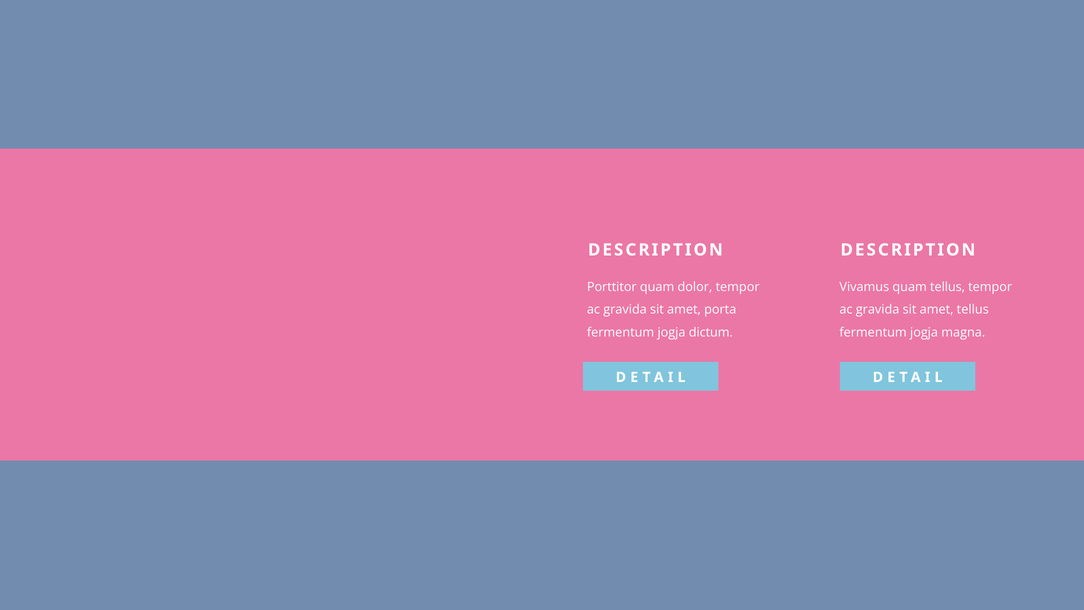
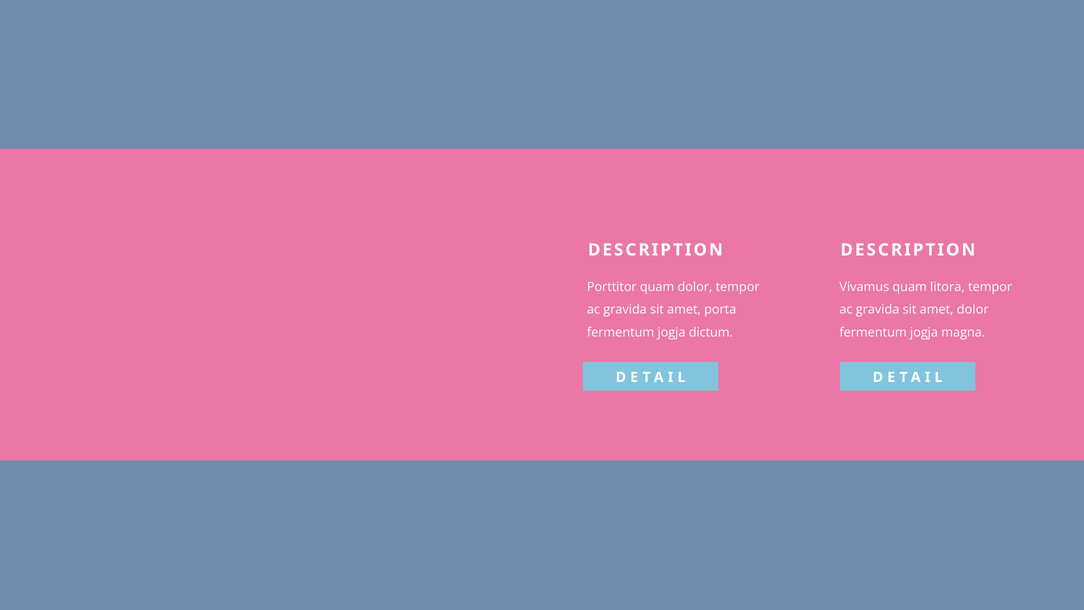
quam tellus: tellus -> litora
amet tellus: tellus -> dolor
